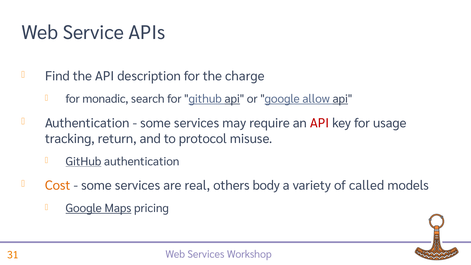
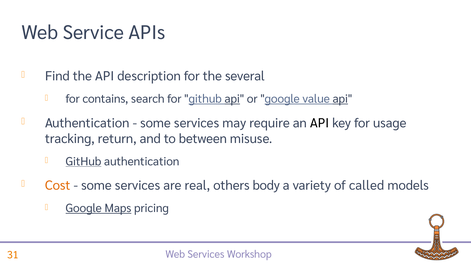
charge: charge -> several
monadic: monadic -> contains
allow: allow -> value
API at (320, 123) colour: red -> black
protocol: protocol -> between
